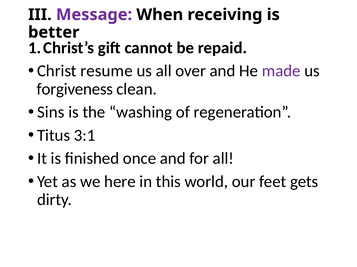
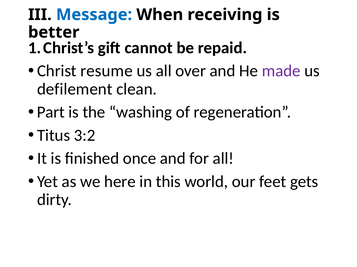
Message colour: purple -> blue
forgiveness: forgiveness -> defilement
Sins: Sins -> Part
3:1: 3:1 -> 3:2
